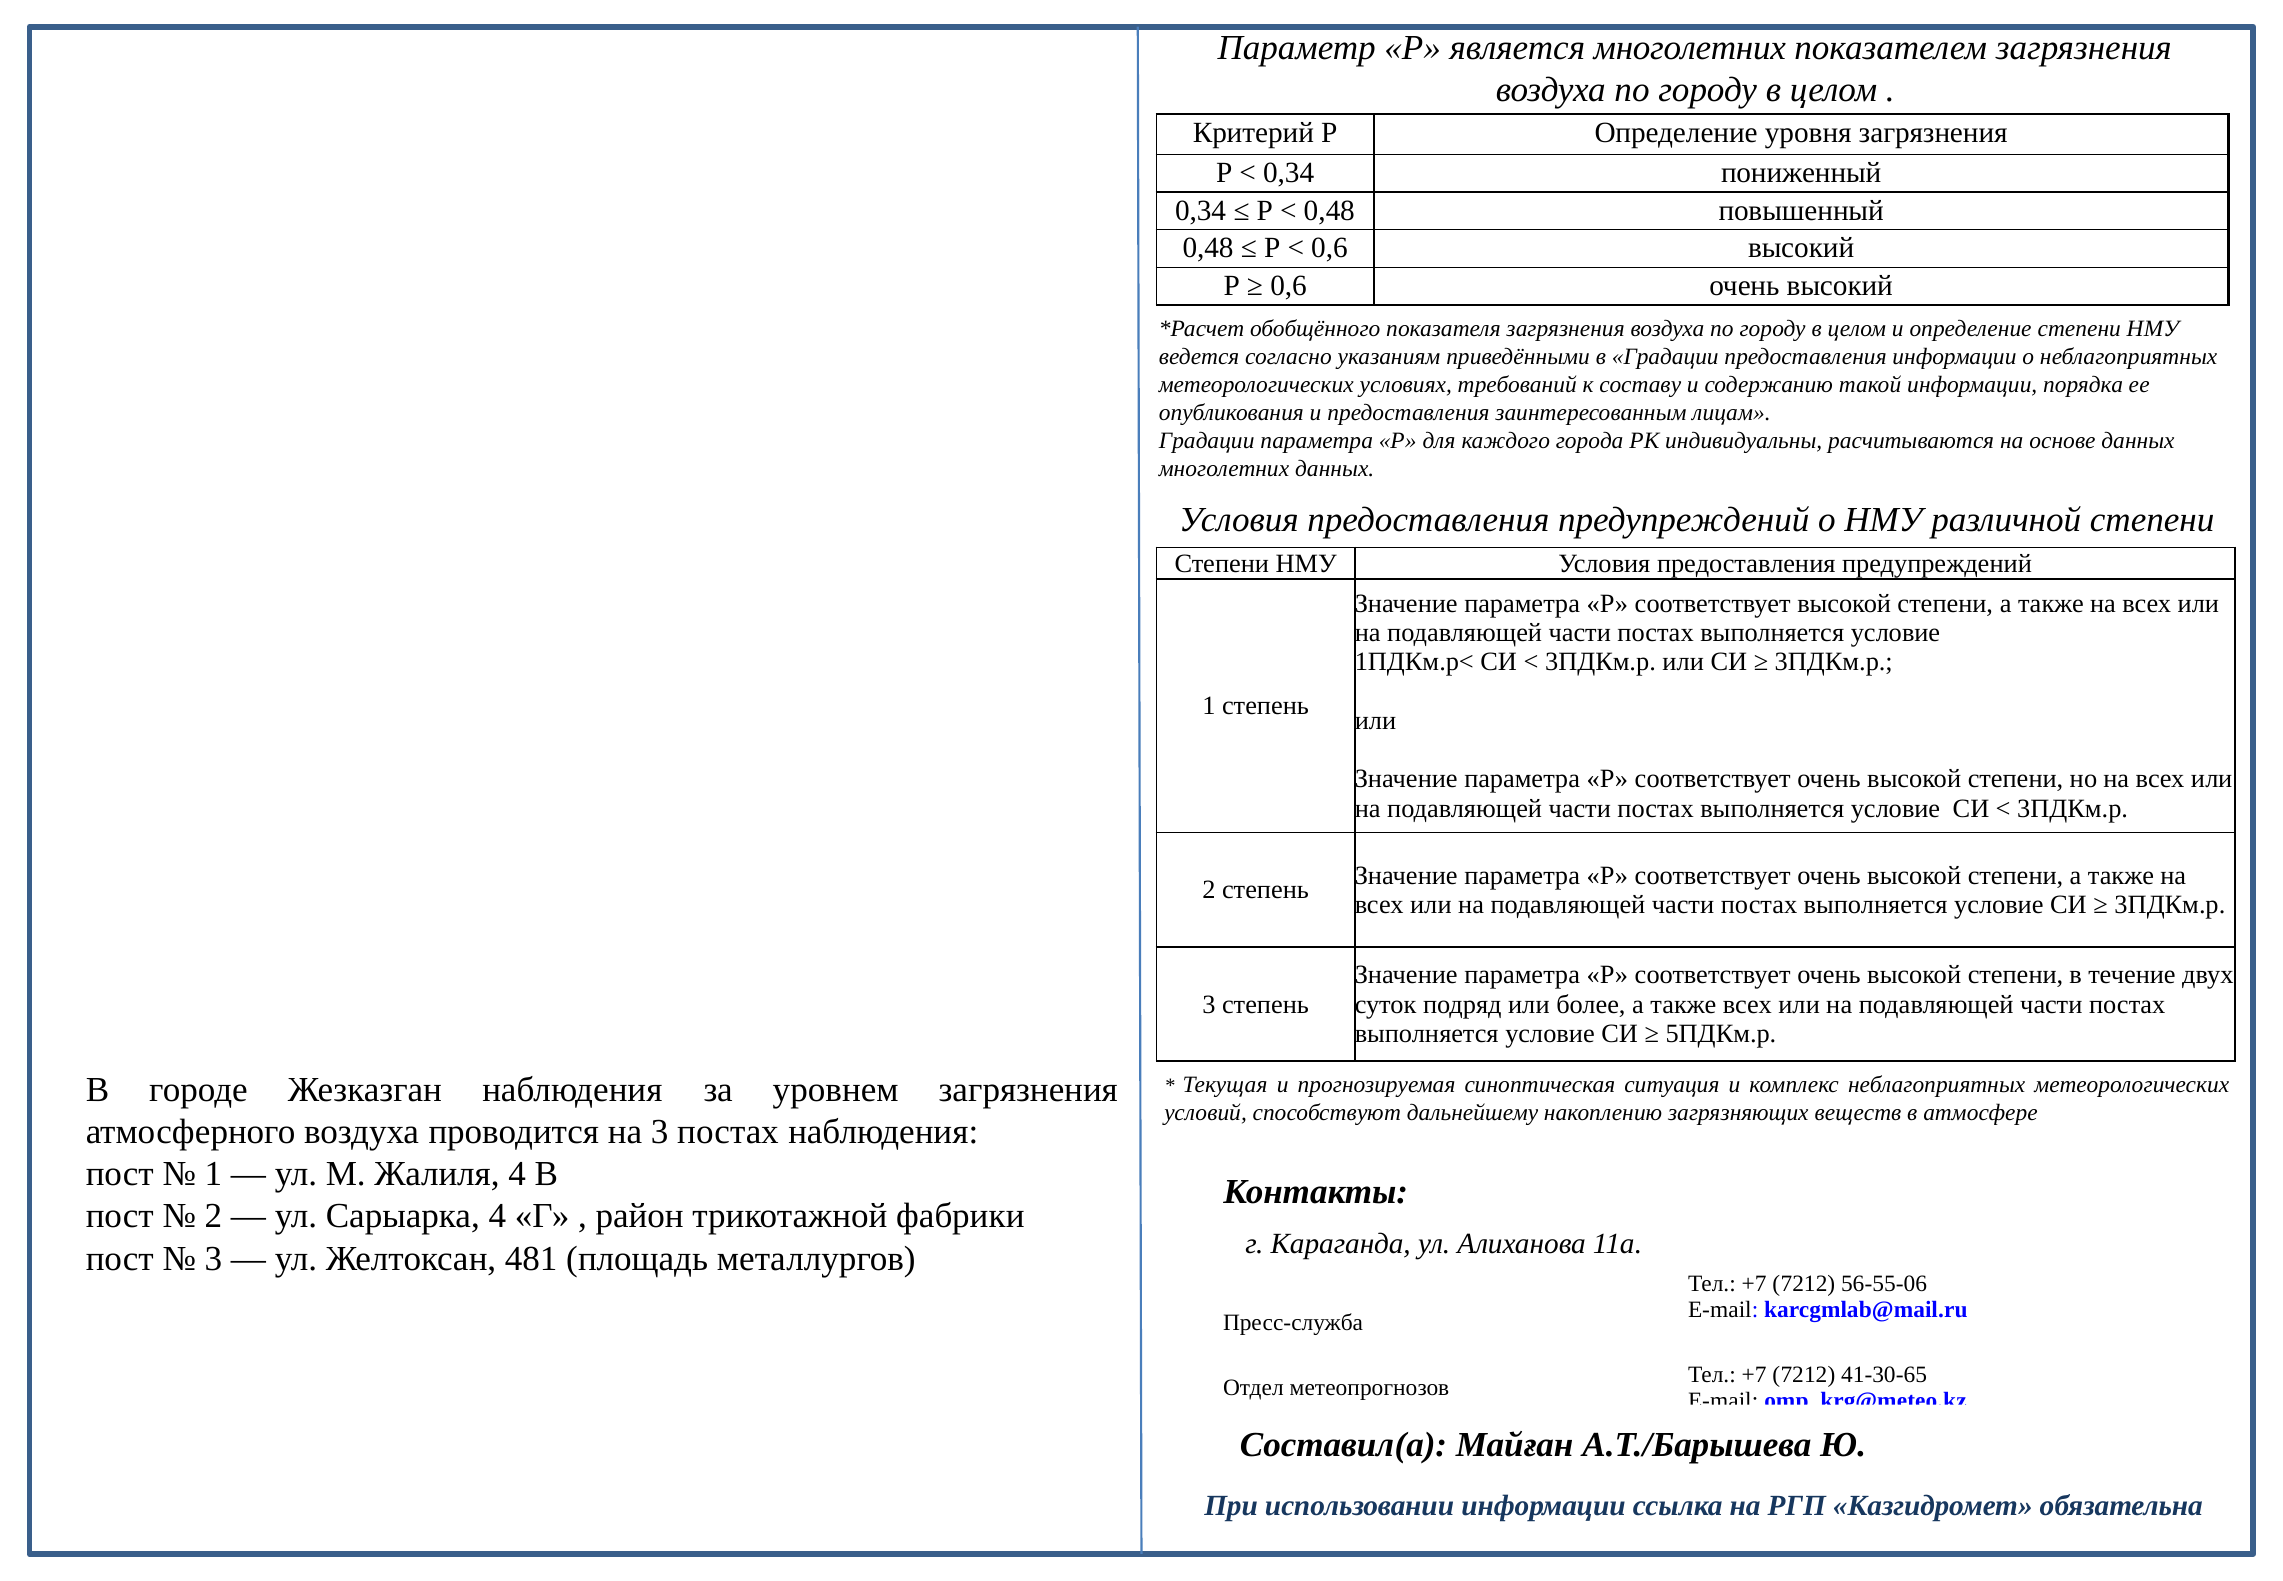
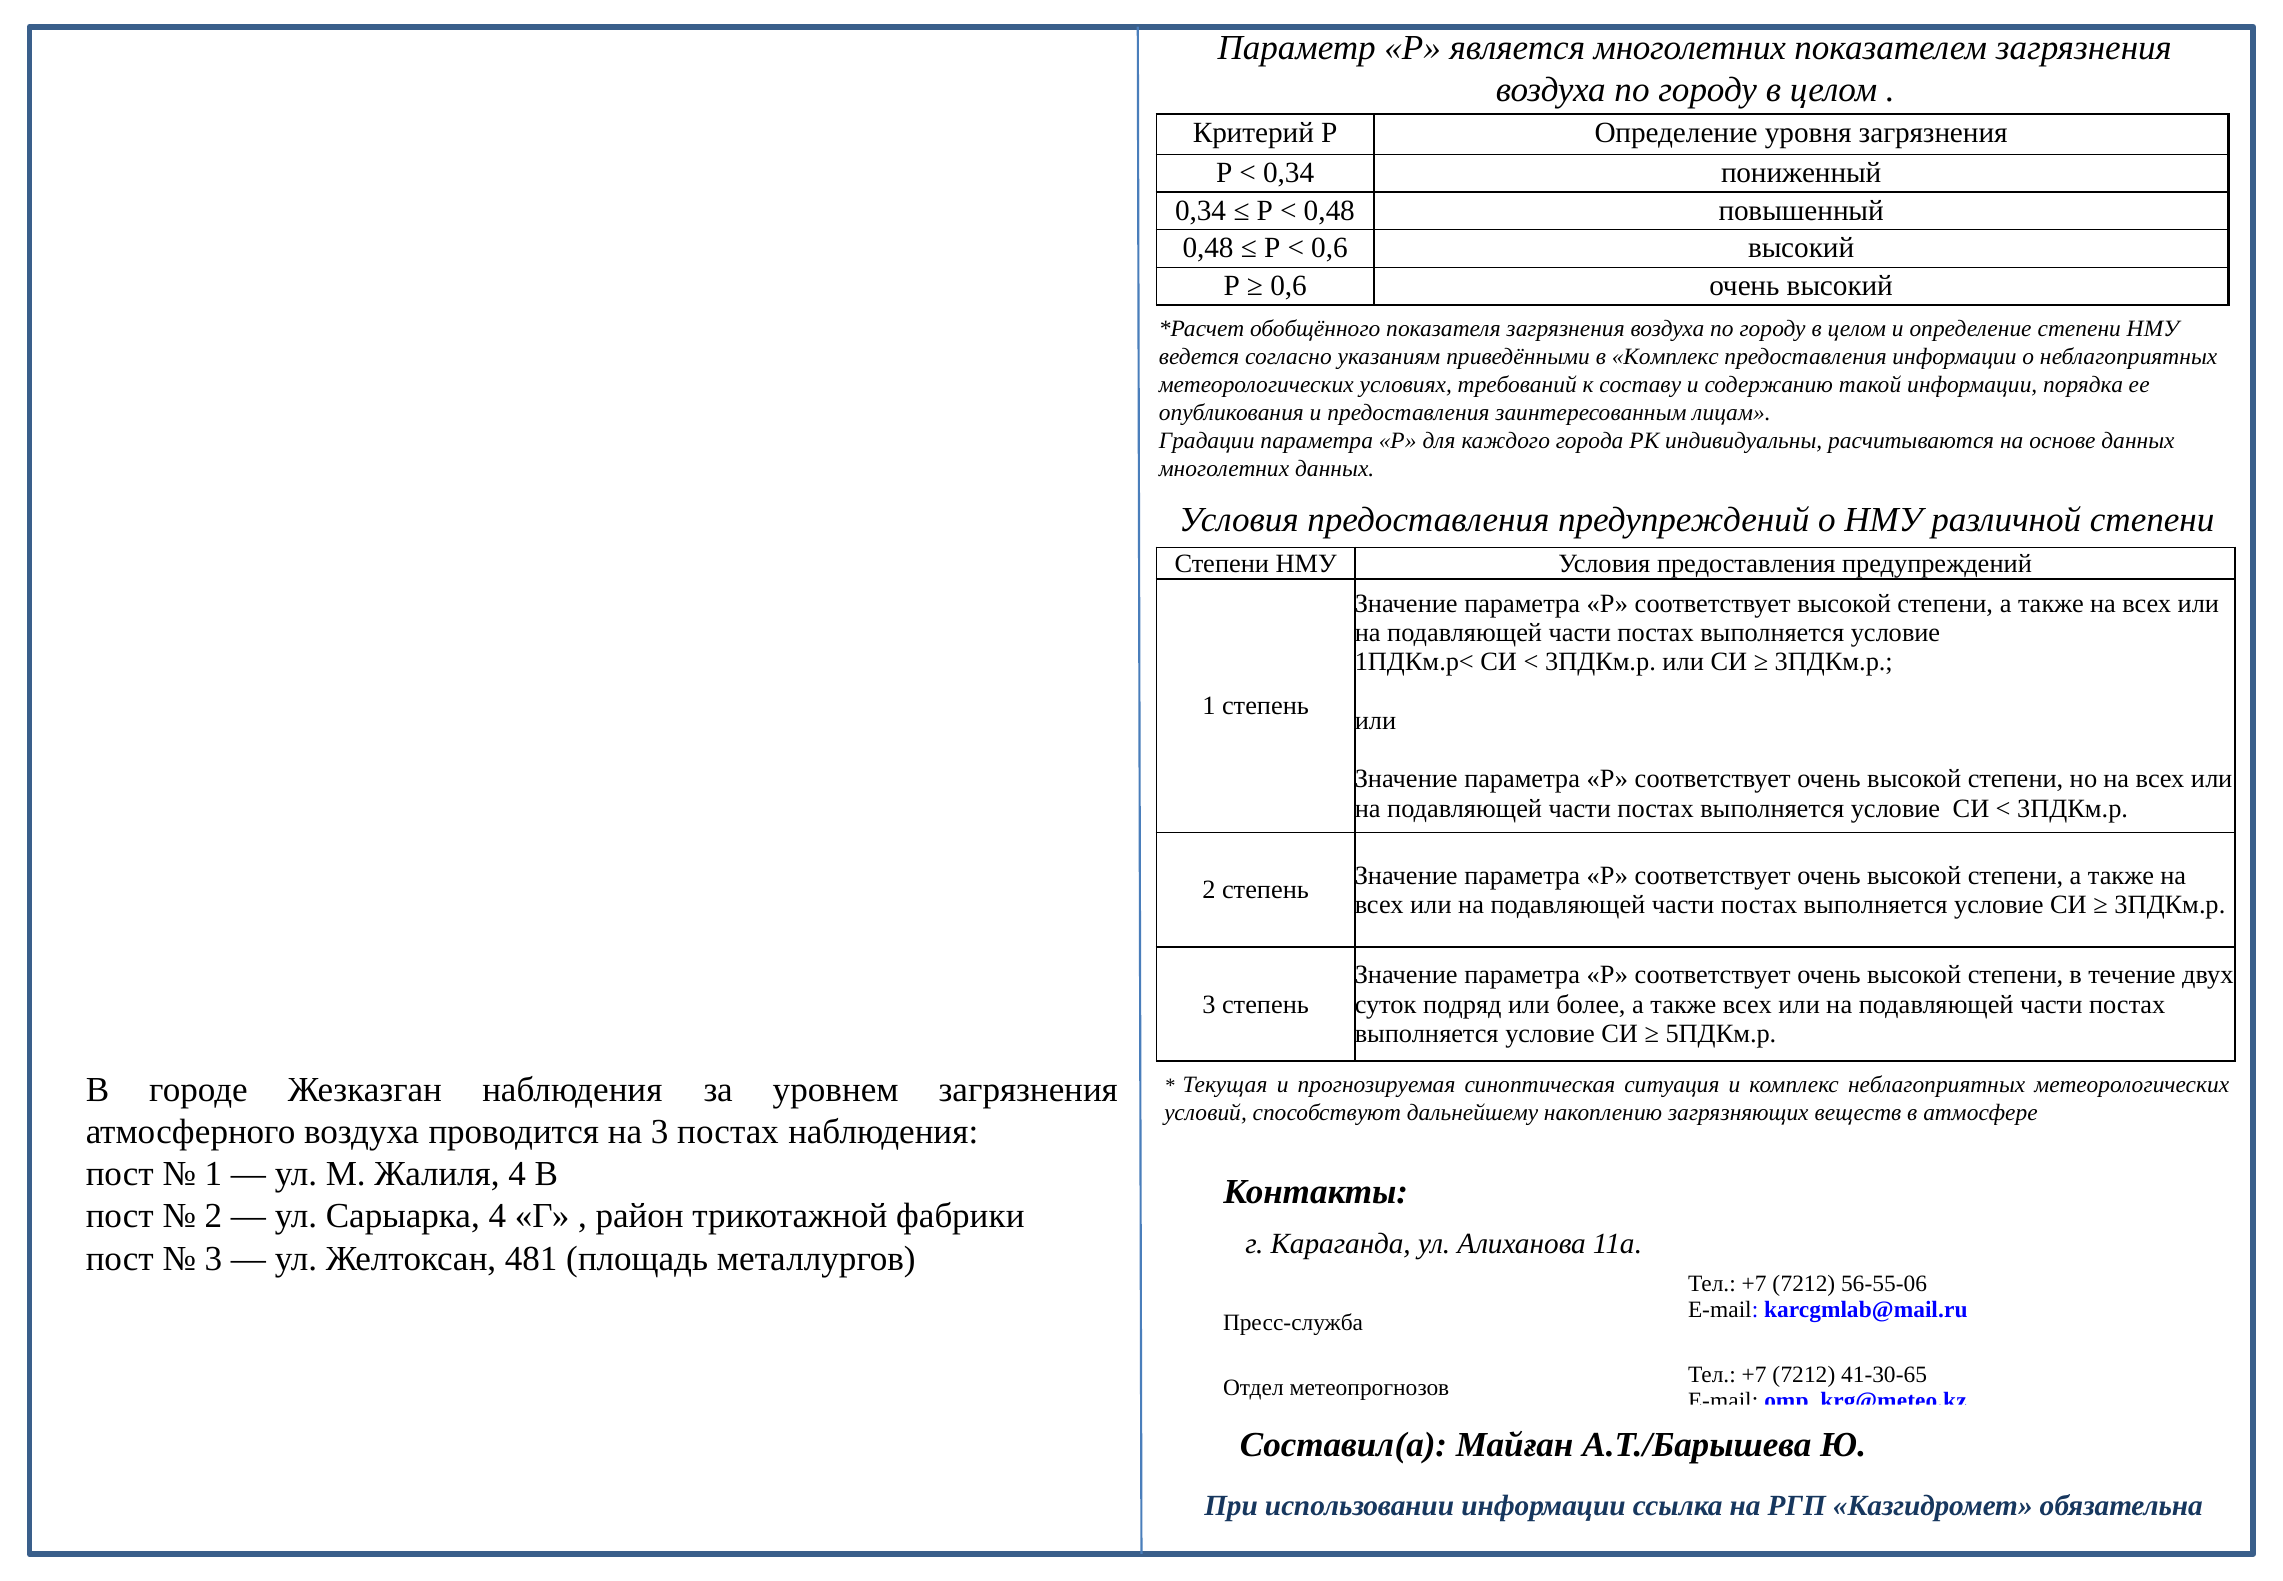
в Градации: Градации -> Комплекс
